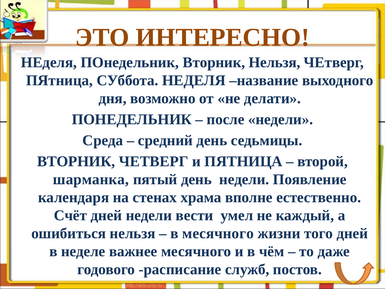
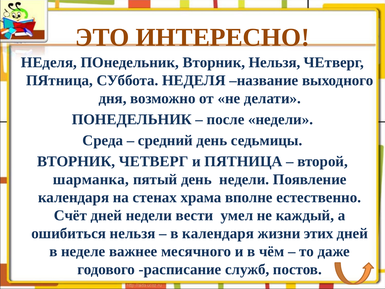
в месячного: месячного -> календаря
того: того -> этих
